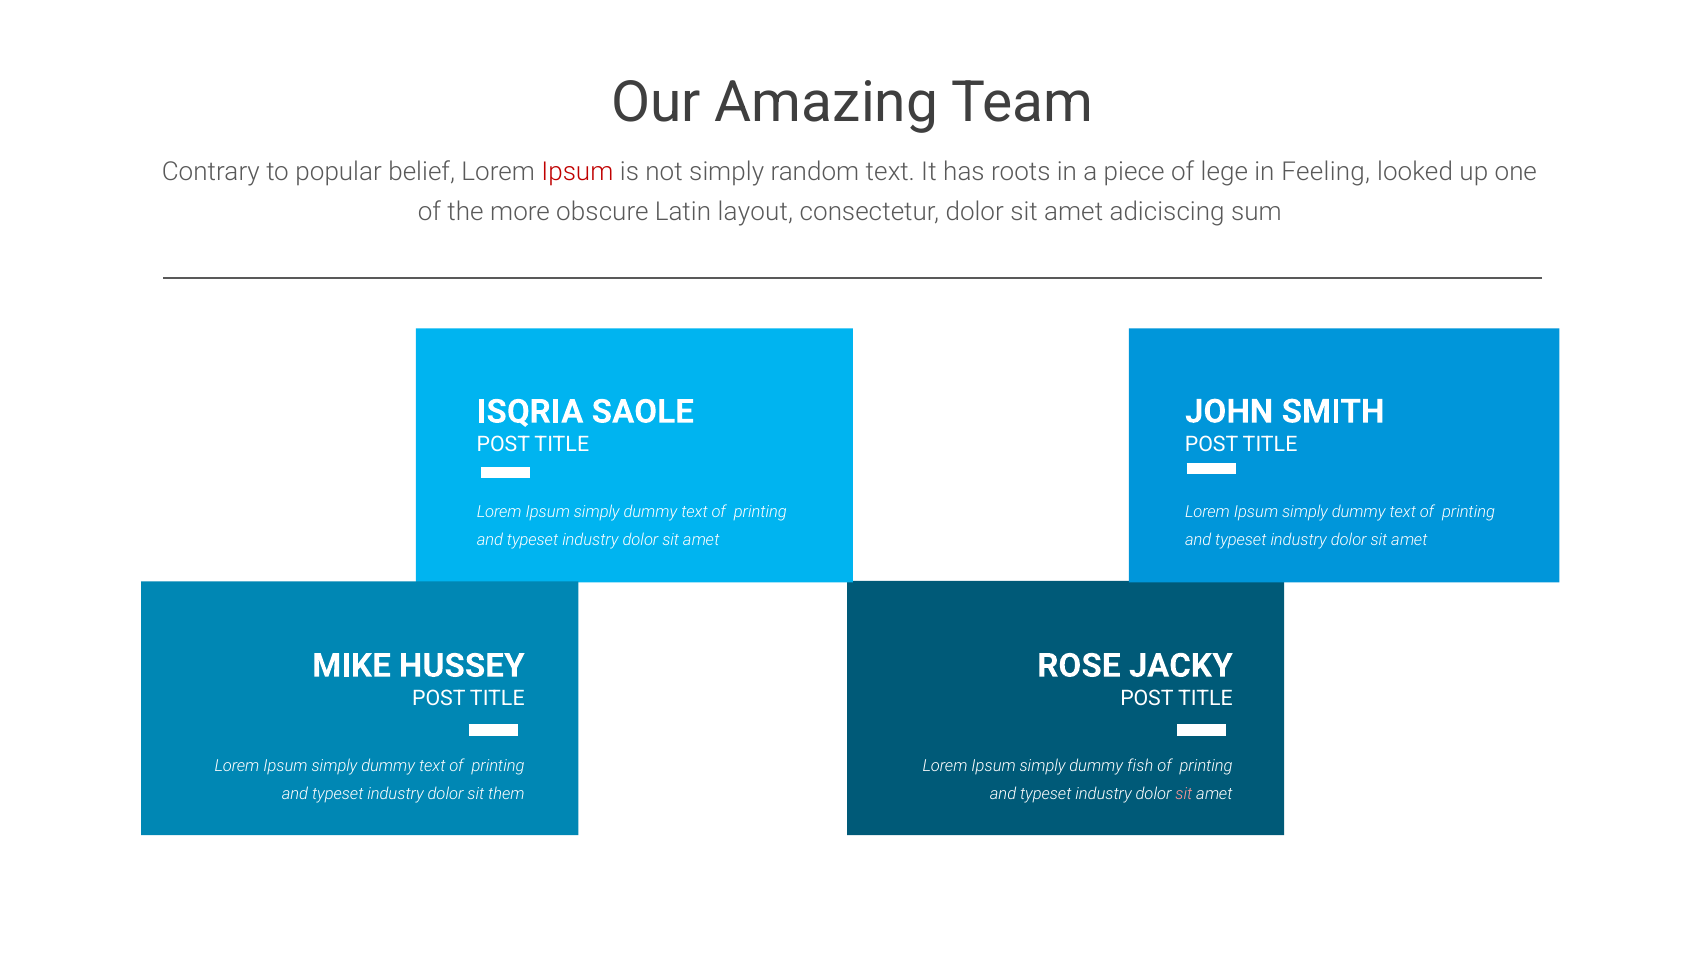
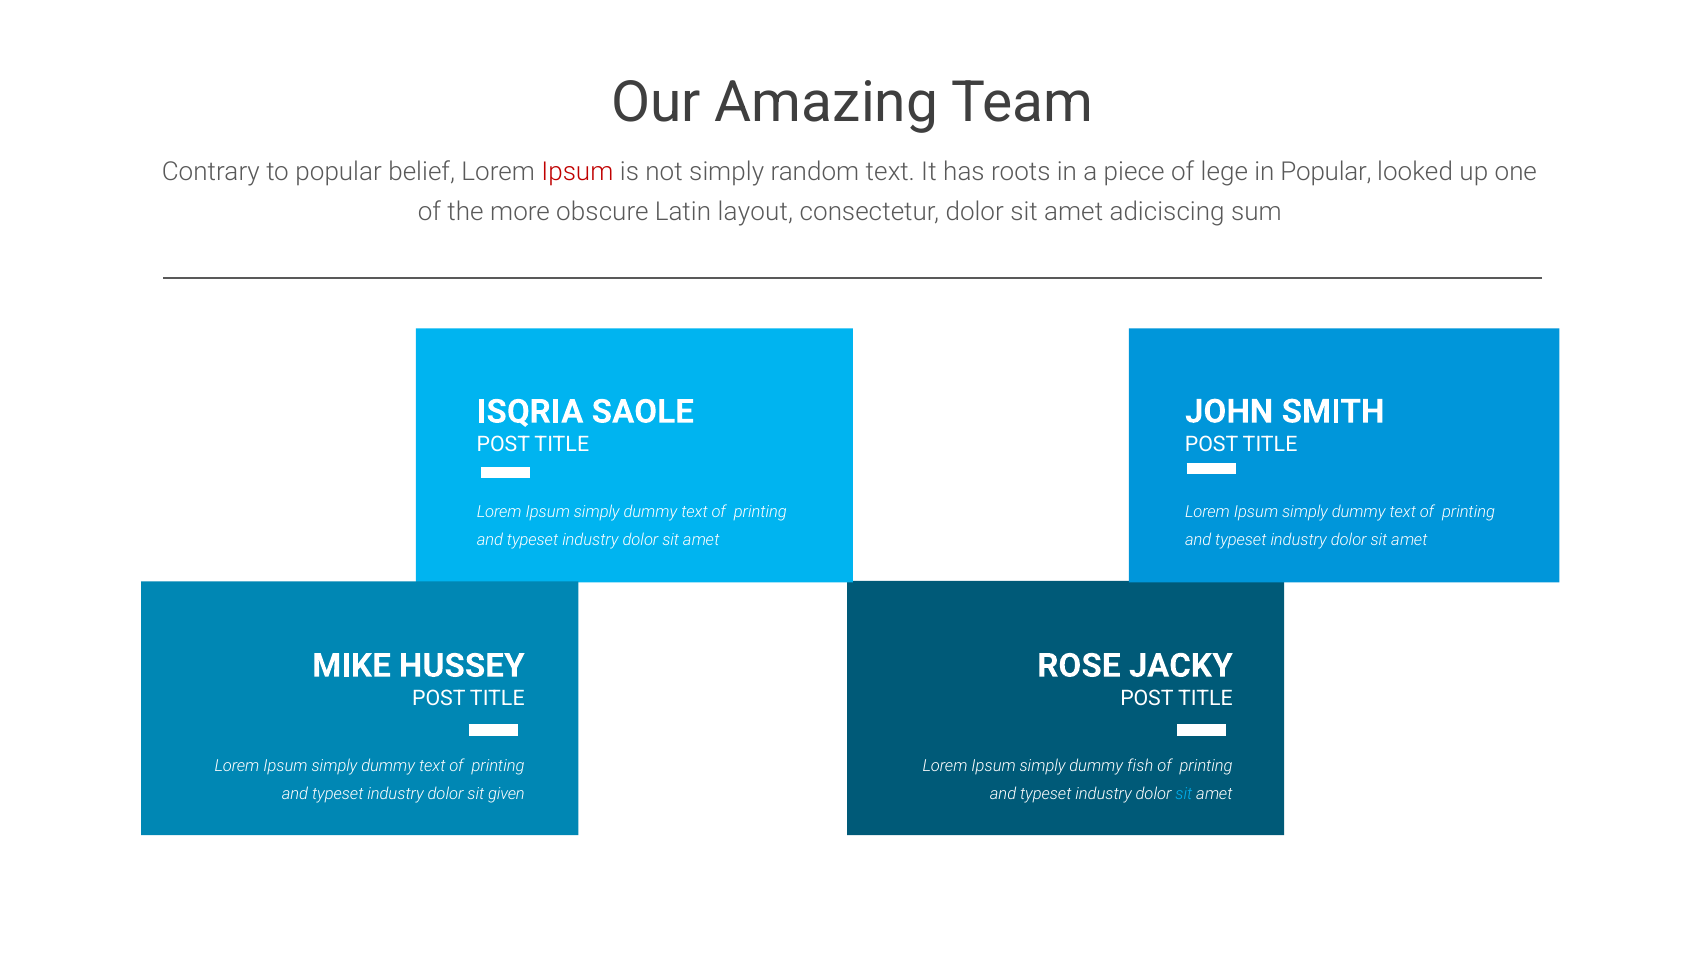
in Feeling: Feeling -> Popular
them: them -> given
sit at (1184, 795) colour: pink -> light blue
